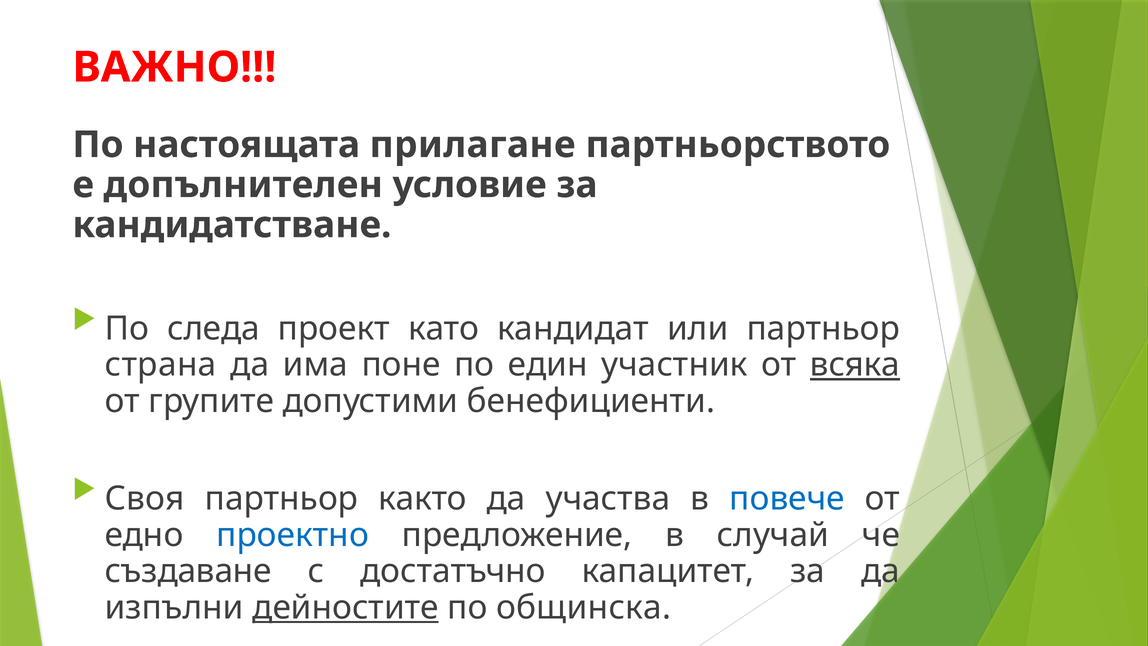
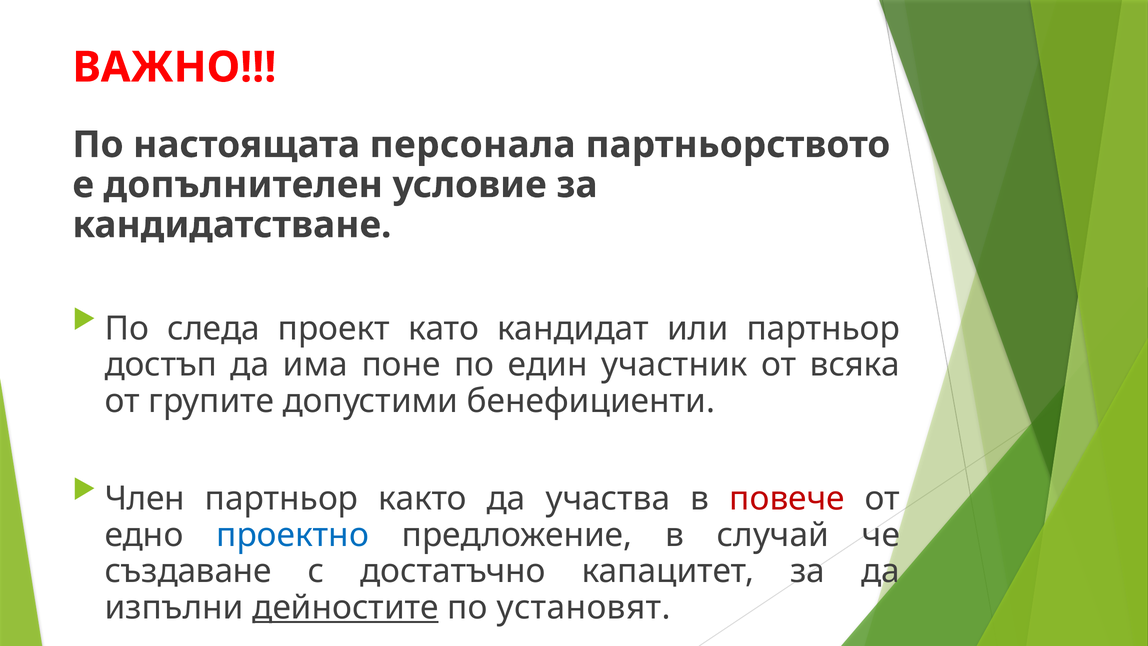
прилагане: прилагане -> персонала
страна: страна -> достъп
всяка underline: present -> none
Своя: Своя -> Член
повече colour: blue -> red
общинска: общинска -> установят
